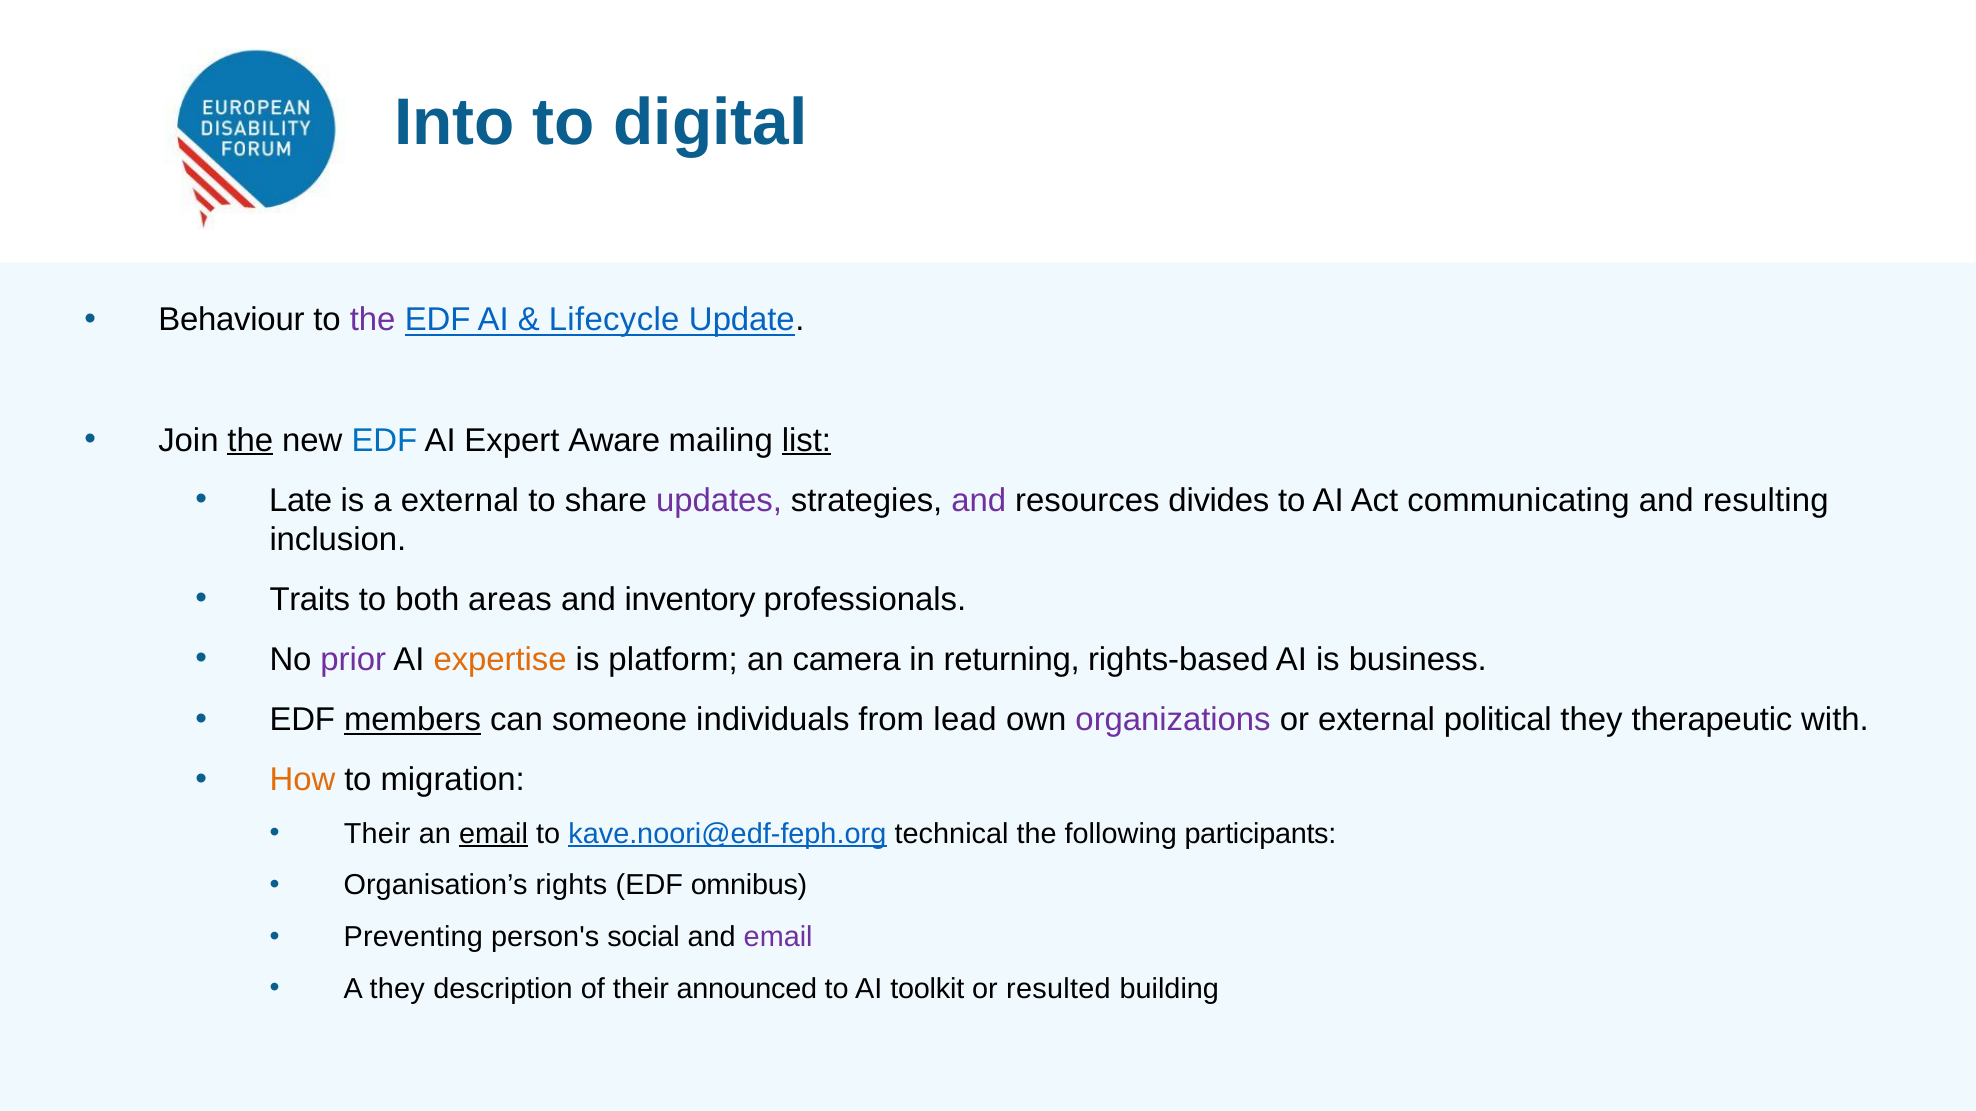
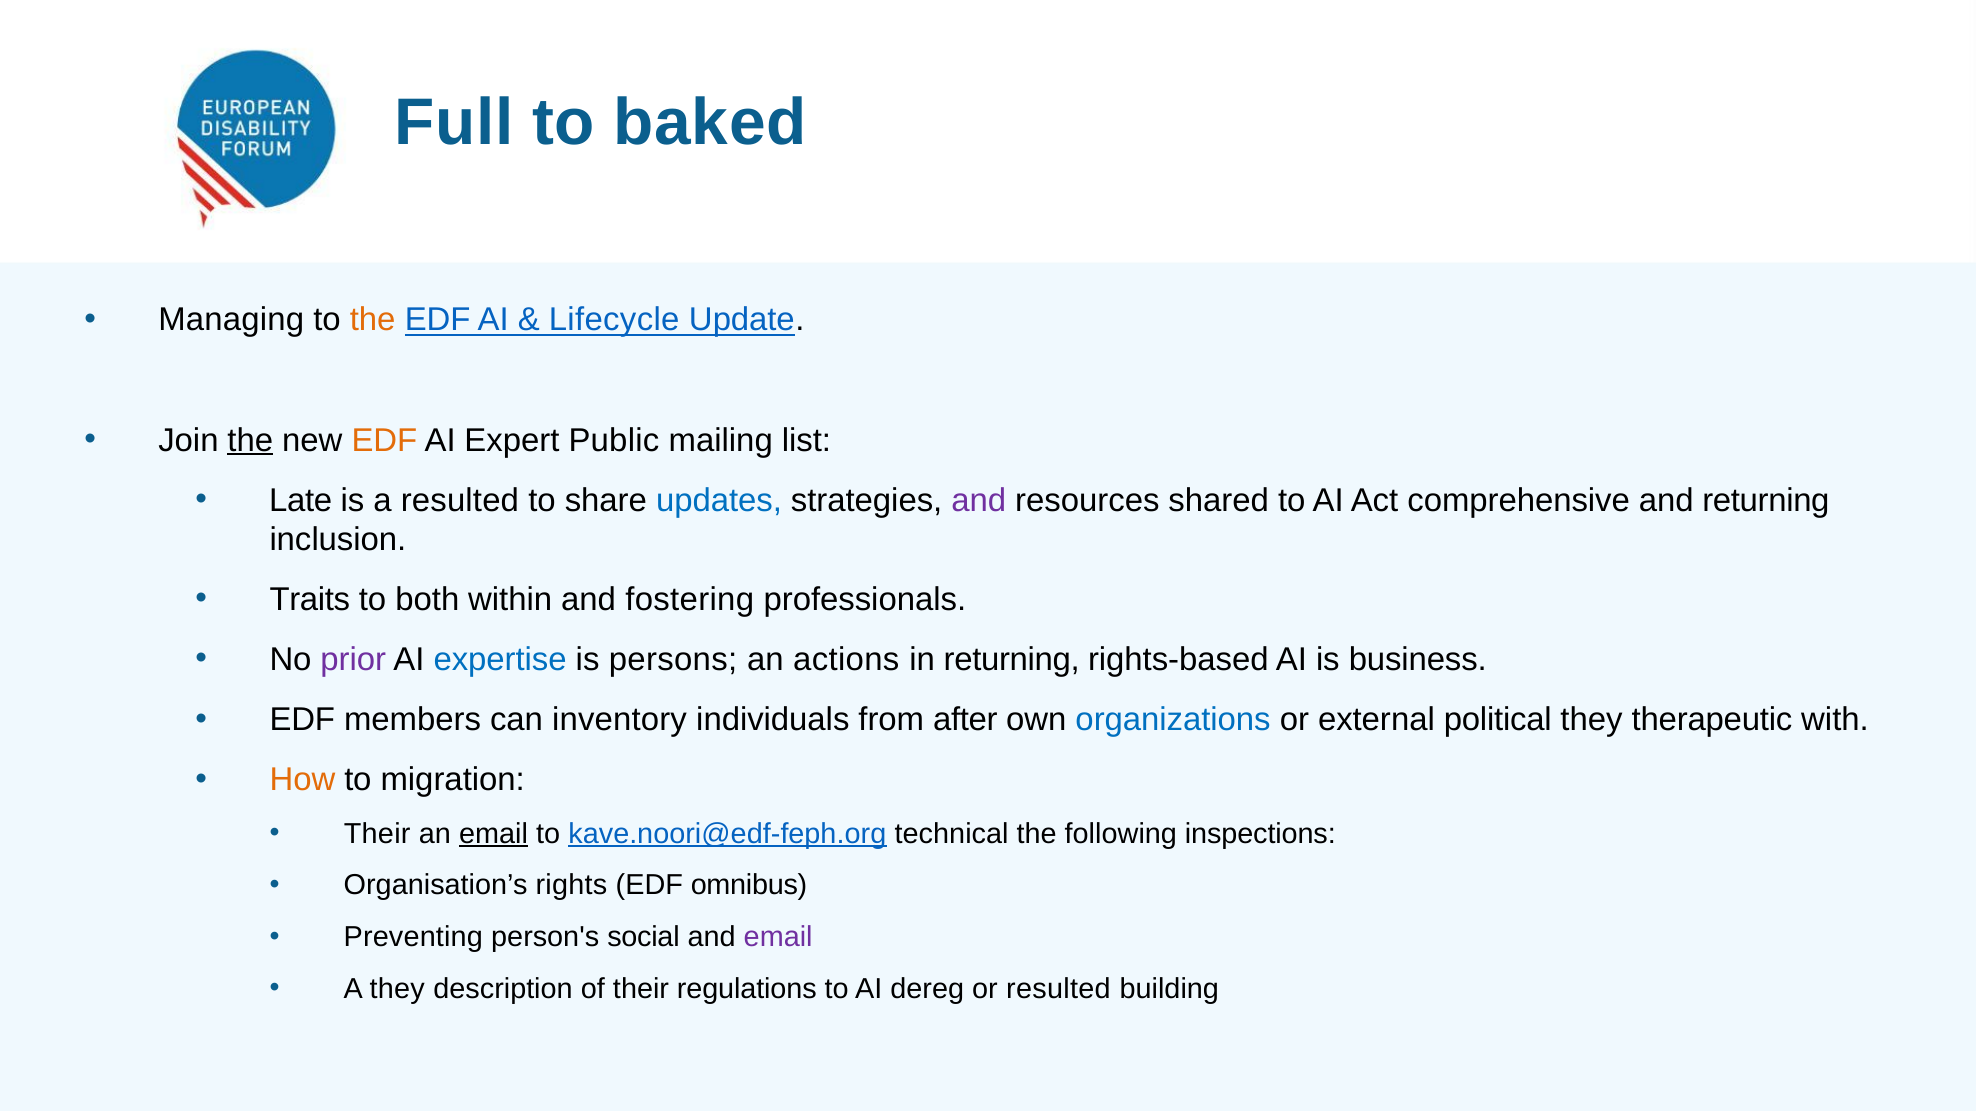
Into: Into -> Full
digital: digital -> baked
Behaviour: Behaviour -> Managing
the at (373, 320) colour: purple -> orange
EDF at (384, 440) colour: blue -> orange
Aware: Aware -> Public
list underline: present -> none
a external: external -> resulted
updates colour: purple -> blue
divides: divides -> shared
communicating: communicating -> comprehensive
and resulting: resulting -> returning
areas: areas -> within
inventory: inventory -> fostering
expertise colour: orange -> blue
platform: platform -> persons
camera: camera -> actions
members underline: present -> none
someone: someone -> inventory
lead: lead -> after
organizations colour: purple -> blue
participants: participants -> inspections
announced: announced -> regulations
toolkit: toolkit -> dereg
